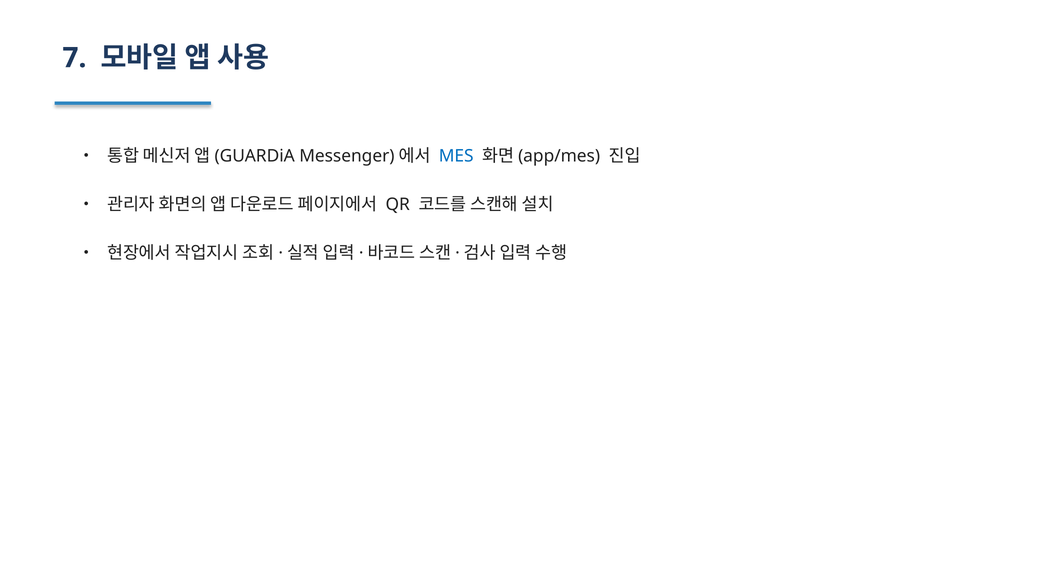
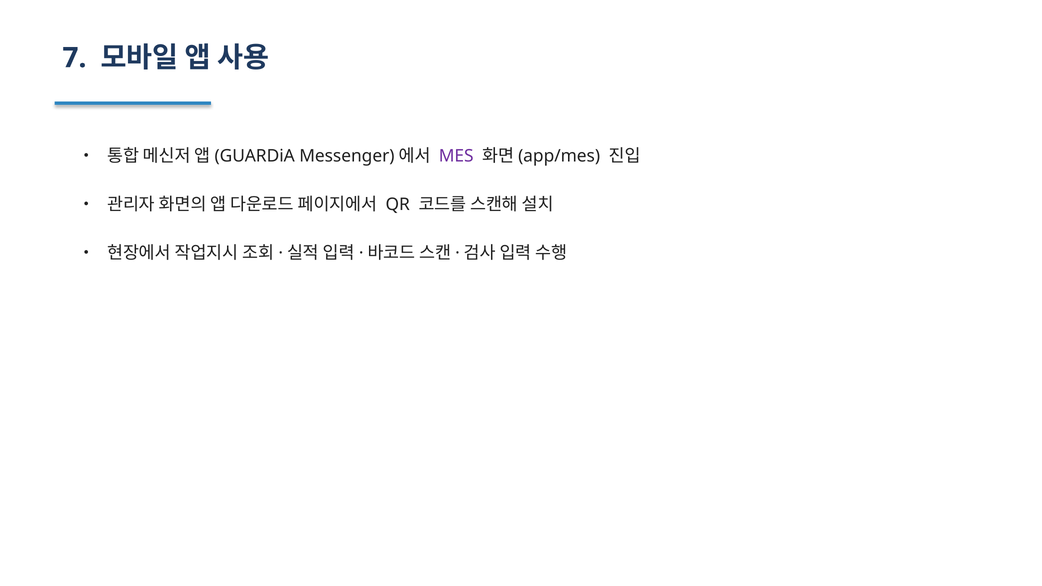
MES colour: blue -> purple
